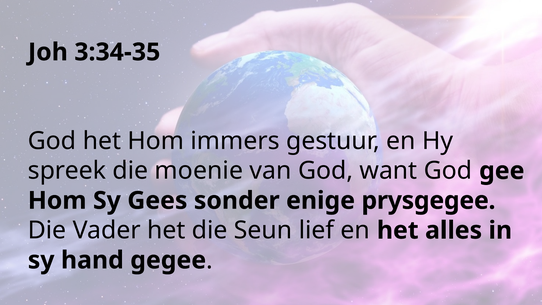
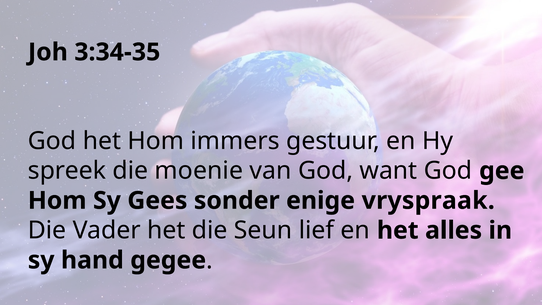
prysgegee: prysgegee -> vryspraak
